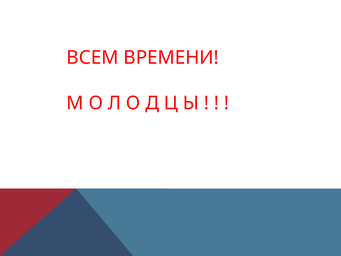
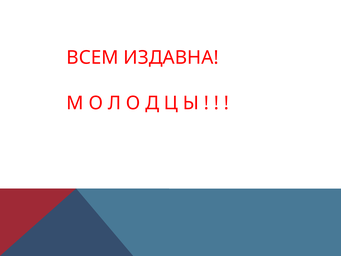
ВРЕМЕНИ: ВРЕМЕНИ -> ИЗДАВНА
